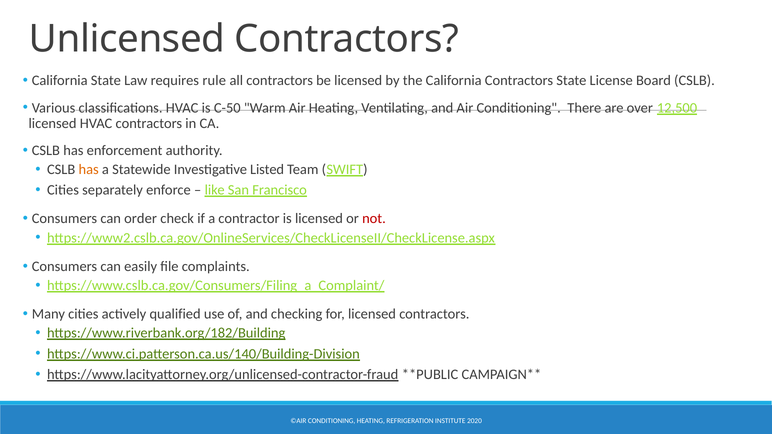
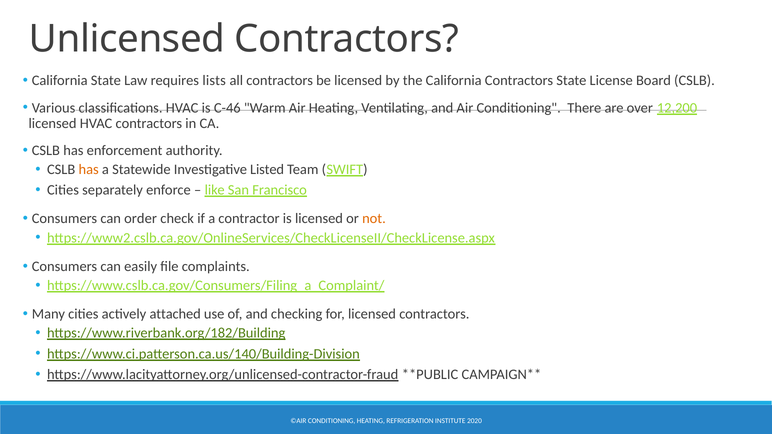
rule: rule -> lists
C-50: C-50 -> C-46
12,500: 12,500 -> 12,200
not colour: red -> orange
qualified: qualified -> attached
